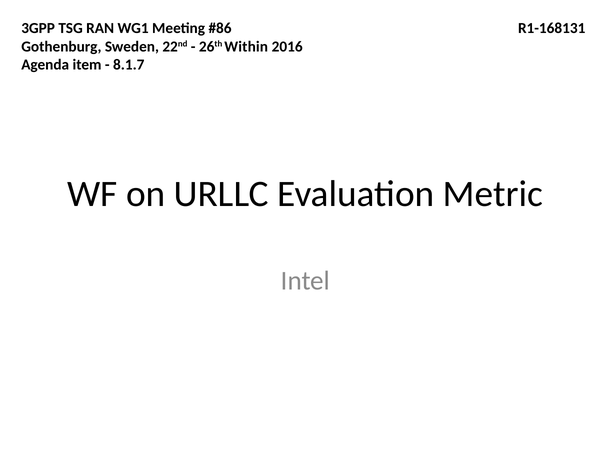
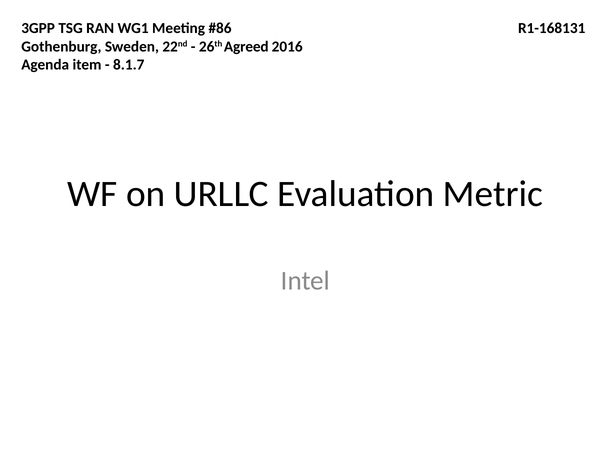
Within: Within -> Agreed
